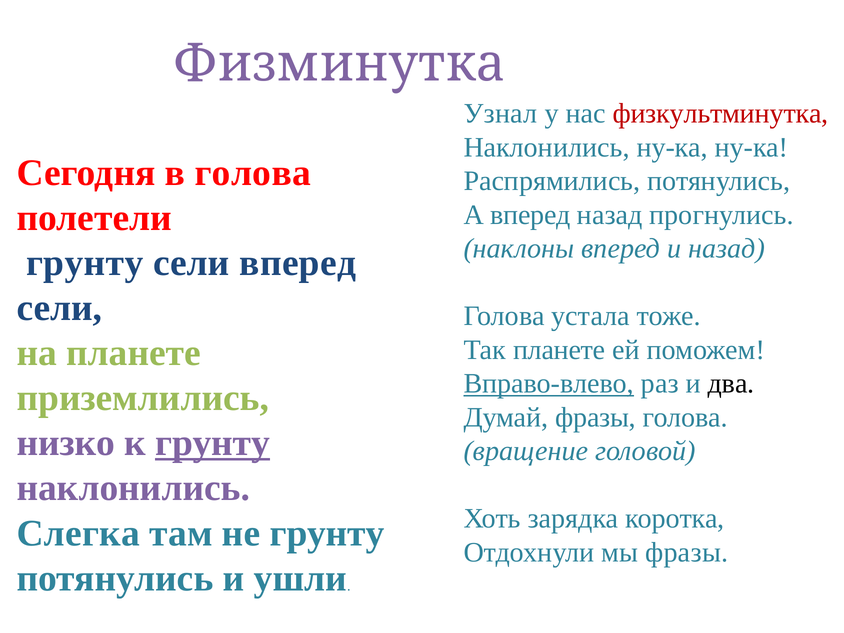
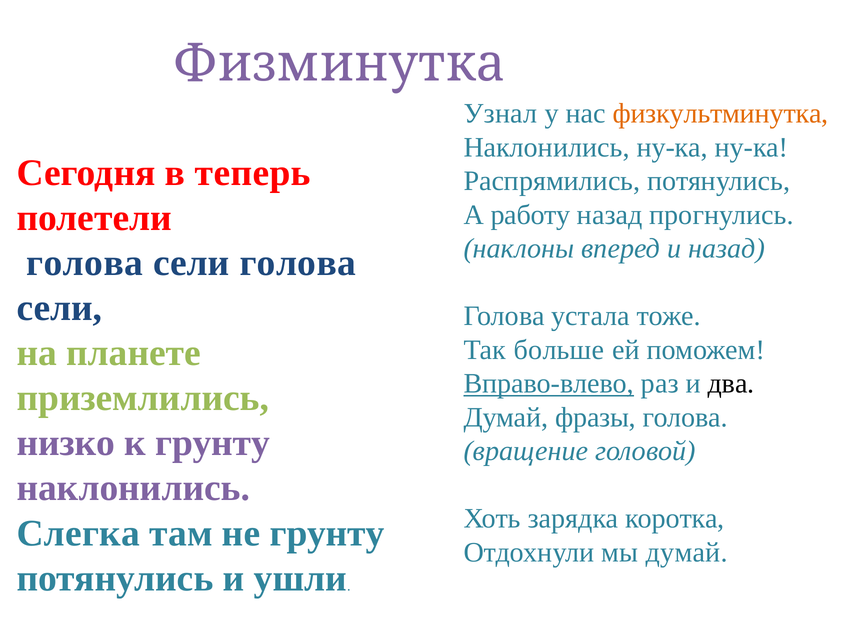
физкультминутка colour: red -> orange
в голова: голова -> теперь
А вперед: вперед -> работу
грунту at (85, 263): грунту -> голова
сели вперед: вперед -> голова
Так планете: планете -> больше
грунту at (213, 443) underline: present -> none
мы фразы: фразы -> думай
